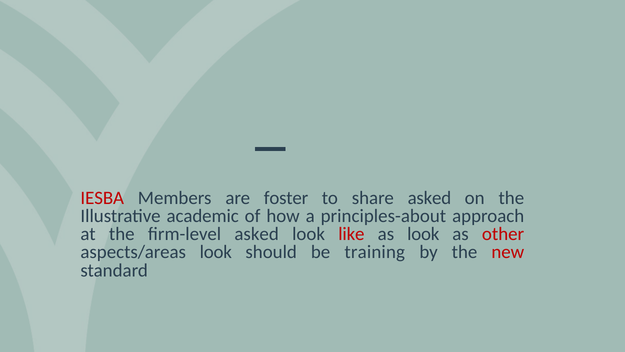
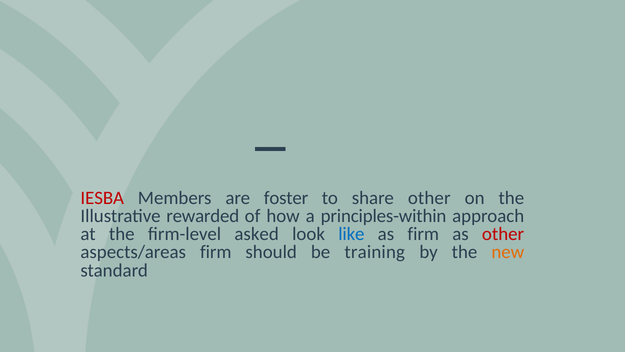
share asked: asked -> other
academic: academic -> rewarded
principles-about: principles-about -> principles-within
like colour: red -> blue
as look: look -> firm
aspects/areas look: look -> firm
new colour: red -> orange
